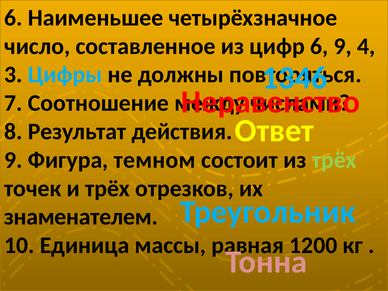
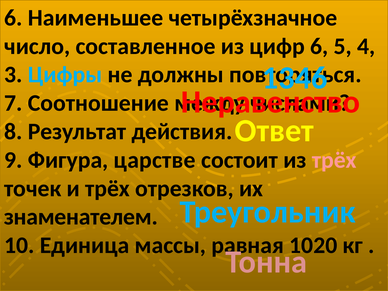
6 9: 9 -> 5
темном: темном -> царстве
трёх at (334, 160) colour: light green -> pink
1200: 1200 -> 1020
